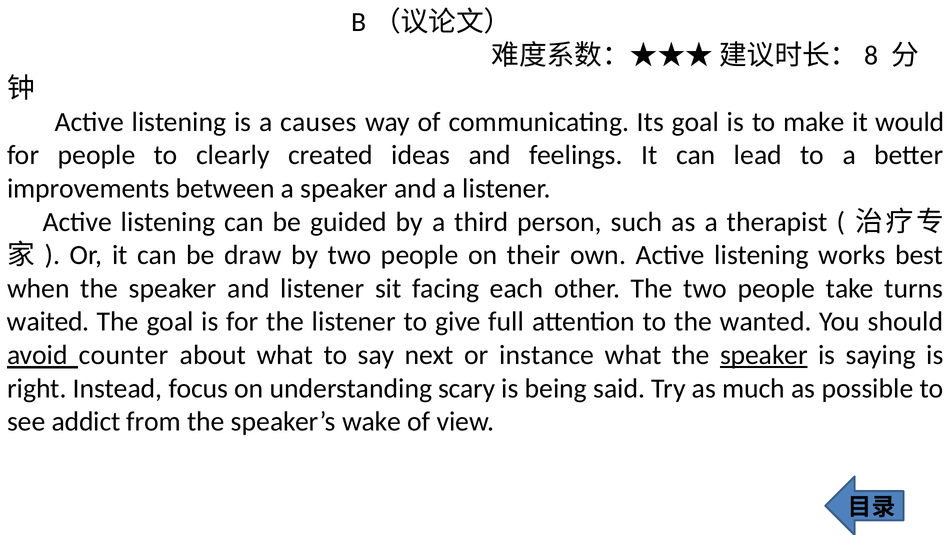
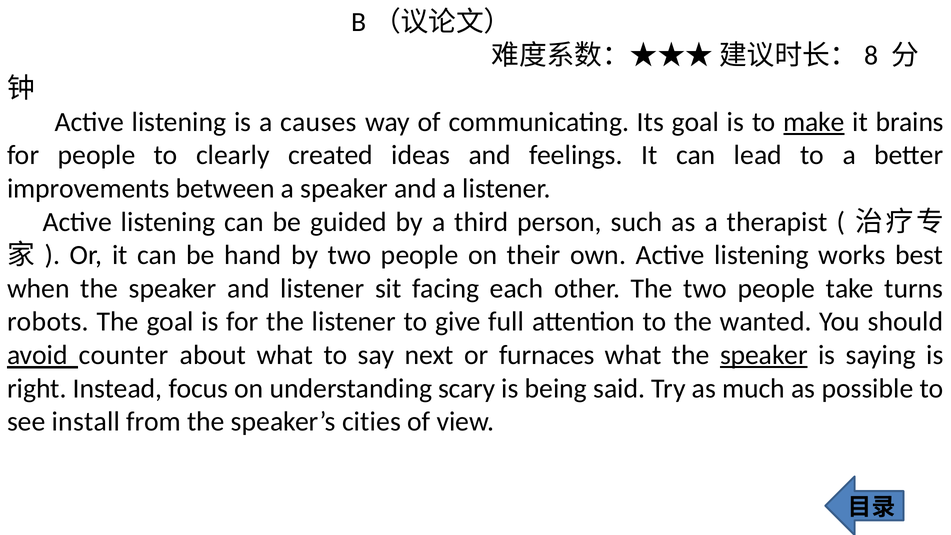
make underline: none -> present
would: would -> brains
draw: draw -> hand
waited: waited -> robots
instance: instance -> furnaces
addict: addict -> install
wake: wake -> cities
